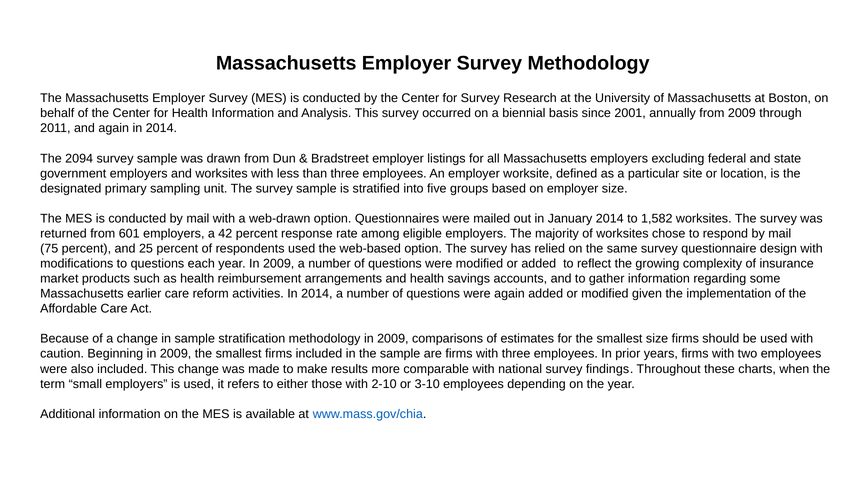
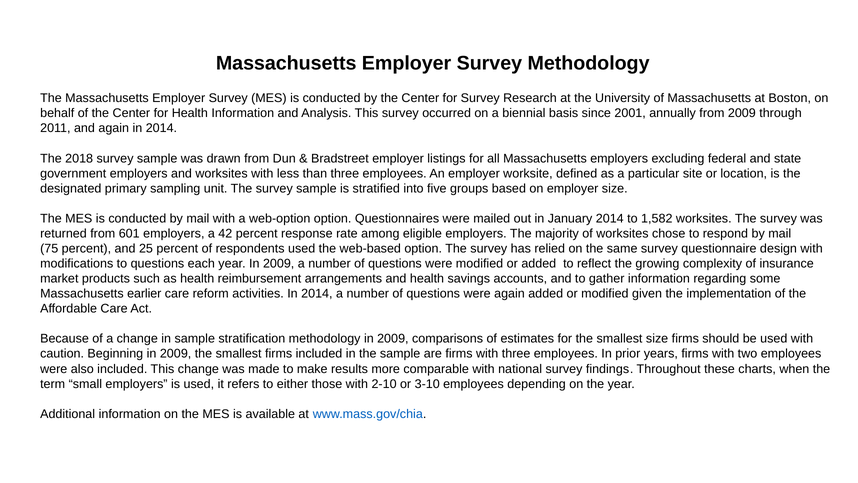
2094: 2094 -> 2018
web-drawn: web-drawn -> web-option
